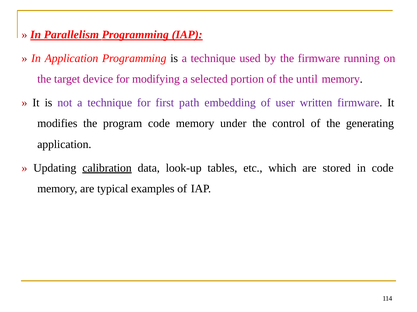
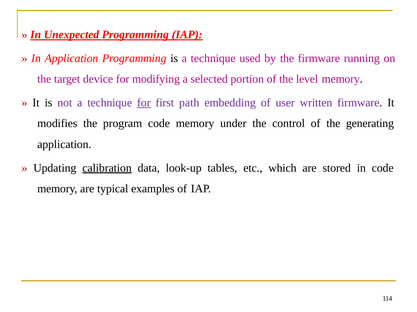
Parallelism: Parallelism -> Unexpected
until: until -> level
for at (144, 103) underline: none -> present
